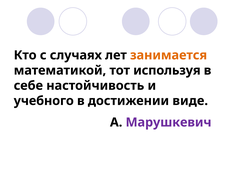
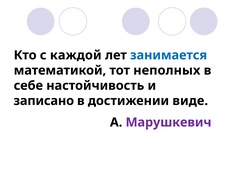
случаях: случаях -> каждой
занимается colour: orange -> blue
используя: используя -> неполных
учебного: учебного -> записано
